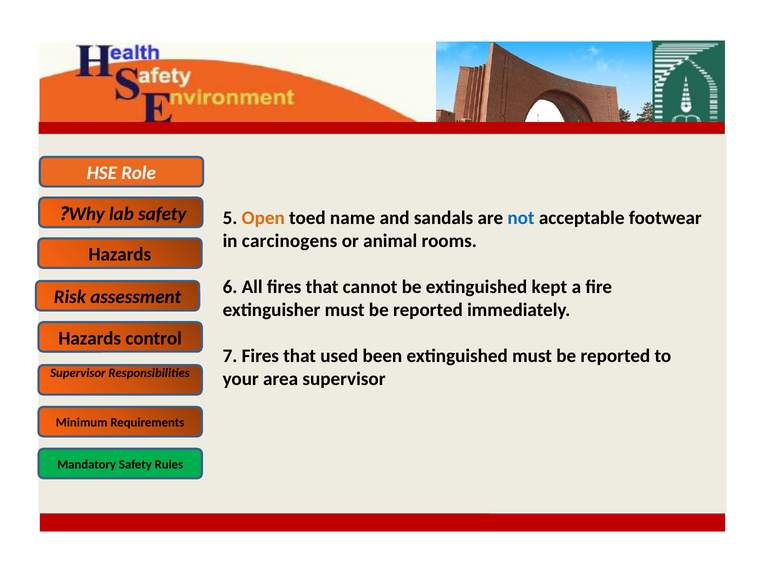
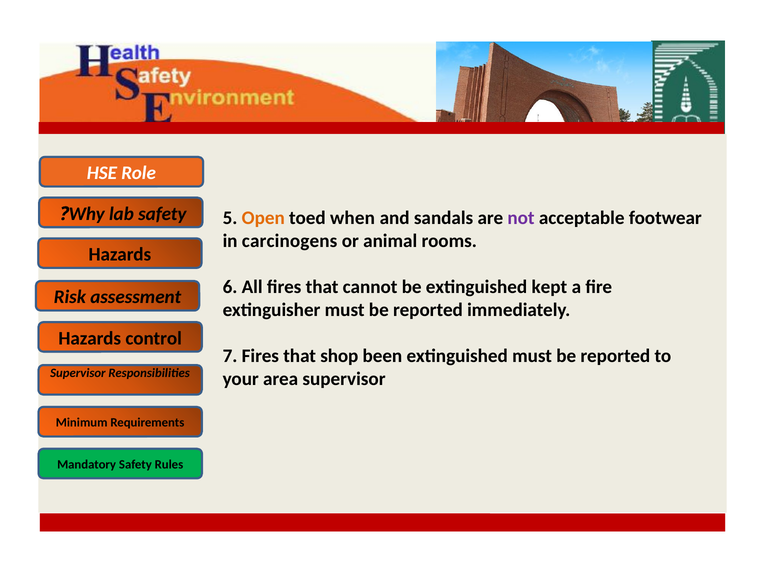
name: name -> when
not colour: blue -> purple
used: used -> shop
